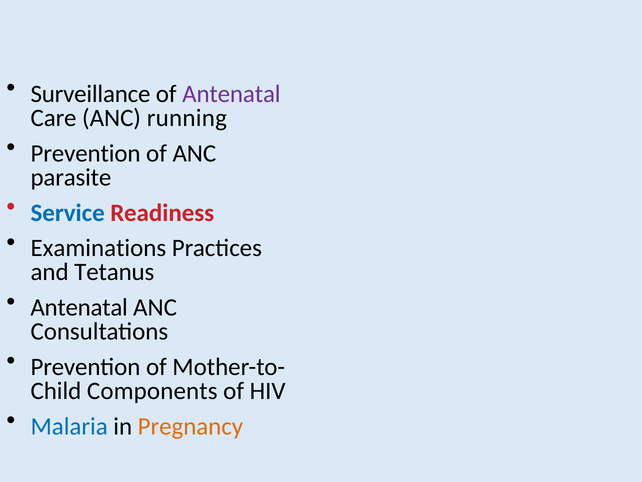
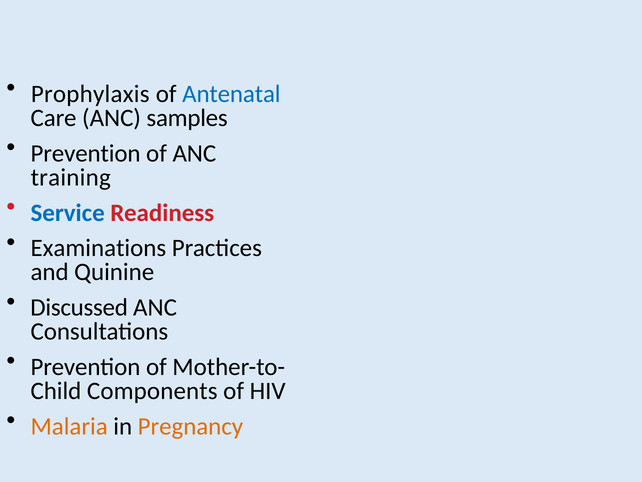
Surveillance: Surveillance -> Prophylaxis
Antenatal at (231, 94) colour: purple -> blue
running: running -> samples
parasite: parasite -> training
Tetanus: Tetanus -> Quinine
Antenatal at (79, 307): Antenatal -> Discussed
Malaria colour: blue -> orange
